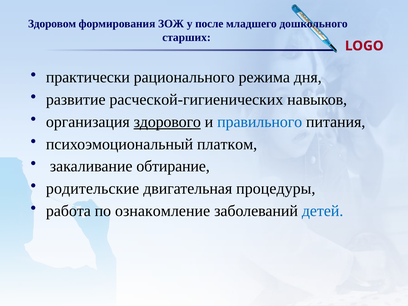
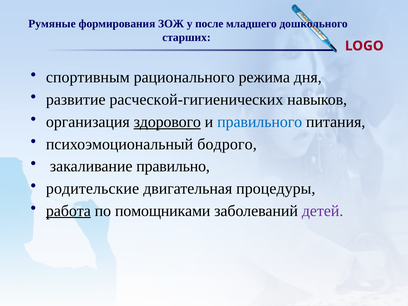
Здоровом: Здоровом -> Румяные
практически: практически -> спортивным
платком: платком -> бодрого
обтирание: обтирание -> правильно
работа underline: none -> present
ознакомление: ознакомление -> помощниками
детей colour: blue -> purple
